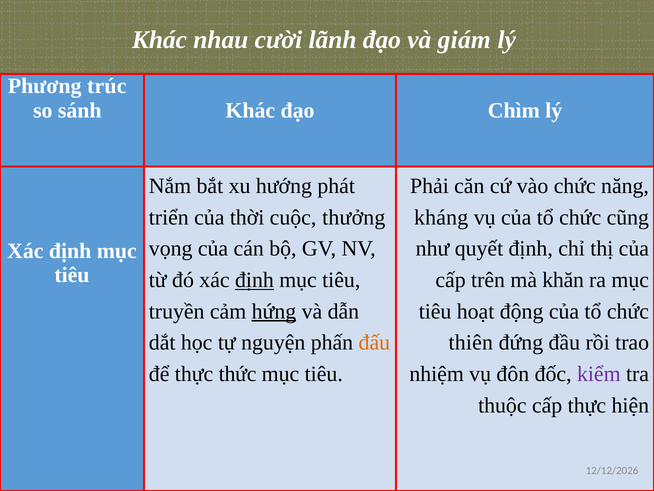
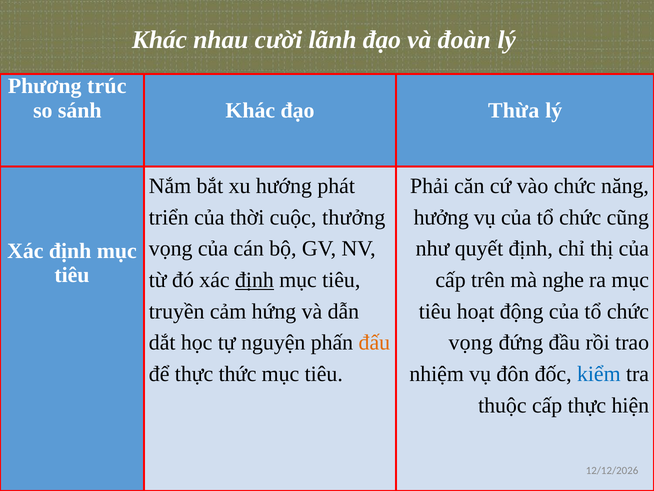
giám: giám -> đoàn
Chìm: Chìm -> Thừa
kháng: kháng -> hưởng
khăn: khăn -> nghe
hứng underline: present -> none
thiên at (471, 342): thiên -> vọng
kiểm colour: purple -> blue
